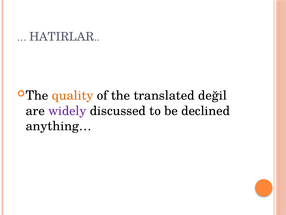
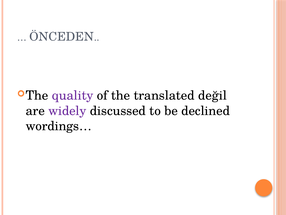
HATIRLAR: HATIRLAR -> ÖNCEDEN
quality colour: orange -> purple
anything…: anything… -> wordings…
